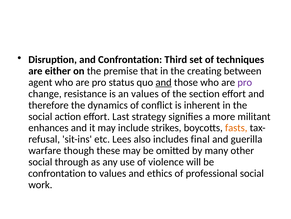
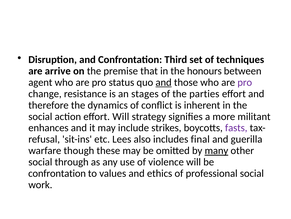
either: either -> arrive
creating: creating -> honours
an values: values -> stages
section: section -> parties
effort Last: Last -> Will
fasts colour: orange -> purple
many underline: none -> present
